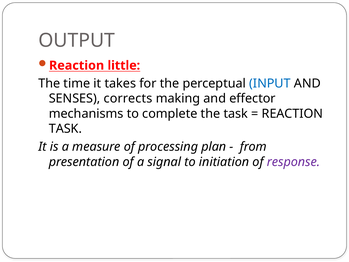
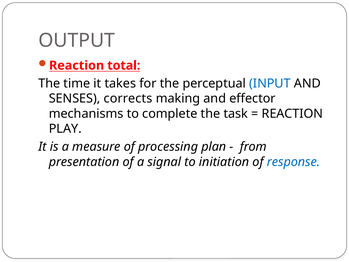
little: little -> total
TASK at (65, 129): TASK -> PLAY
response colour: purple -> blue
